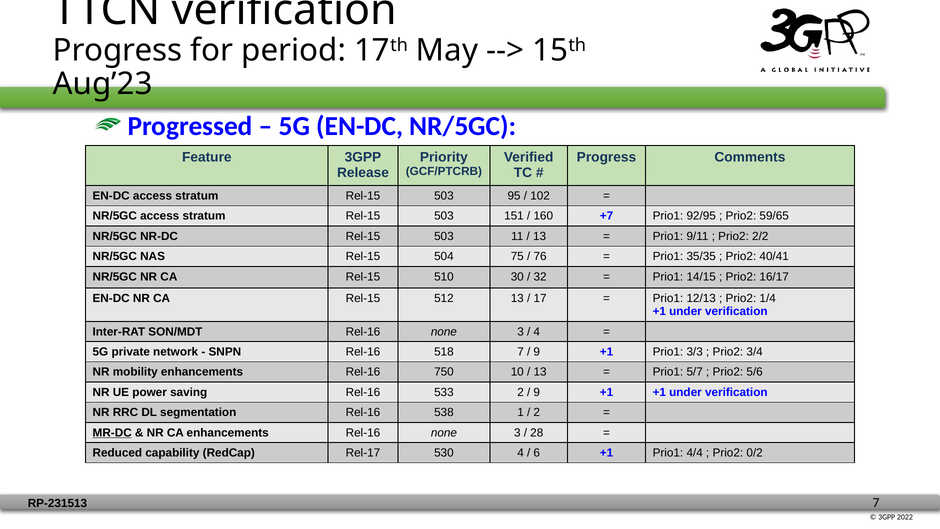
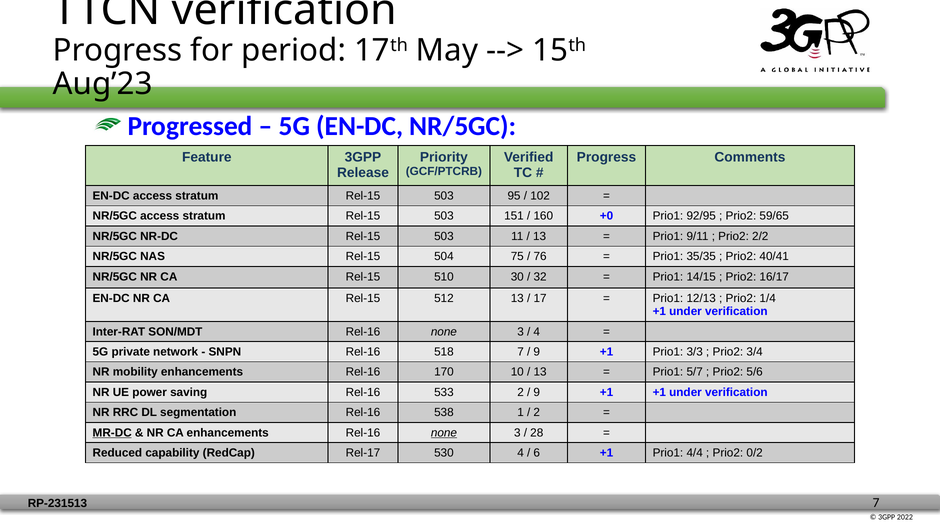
+7: +7 -> +0
750: 750 -> 170
none at (444, 432) underline: none -> present
